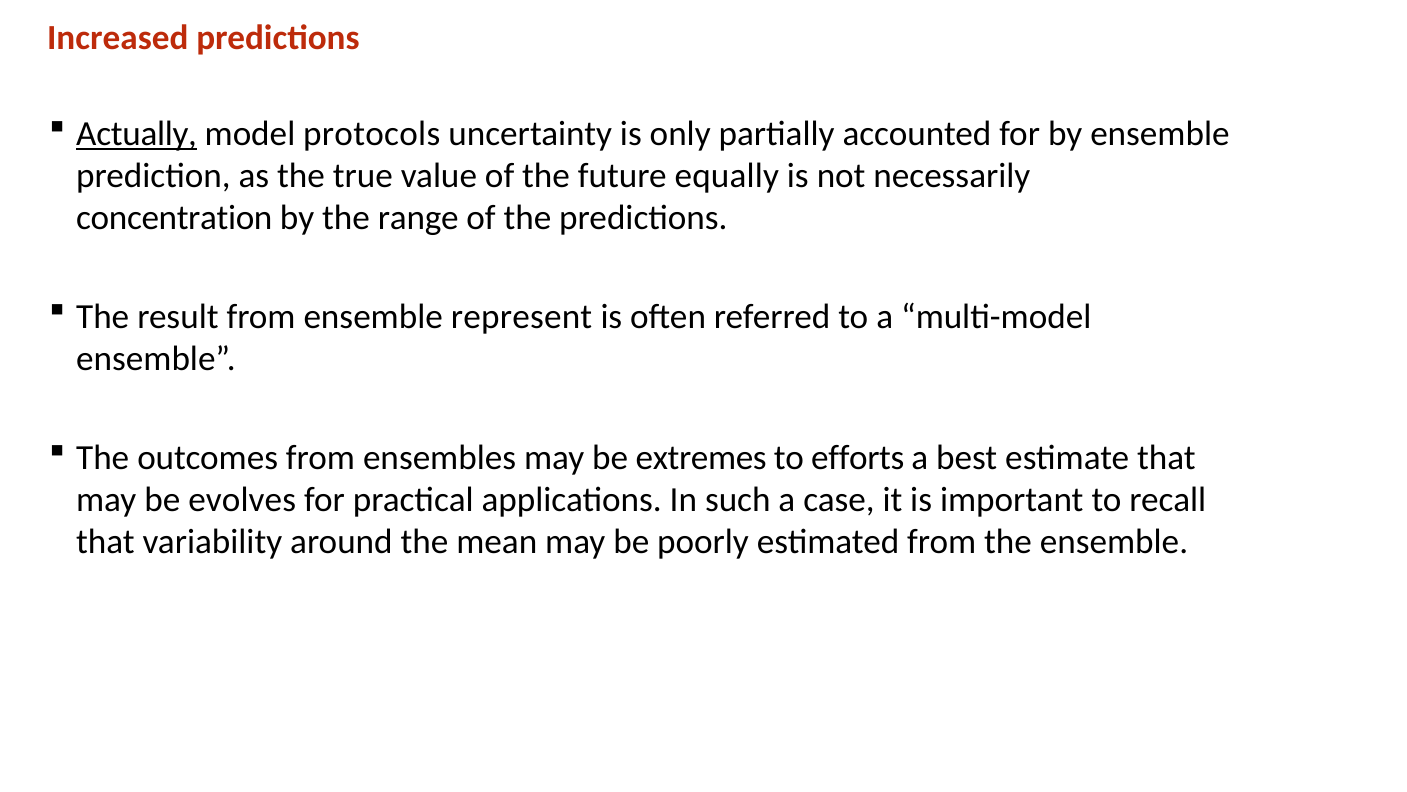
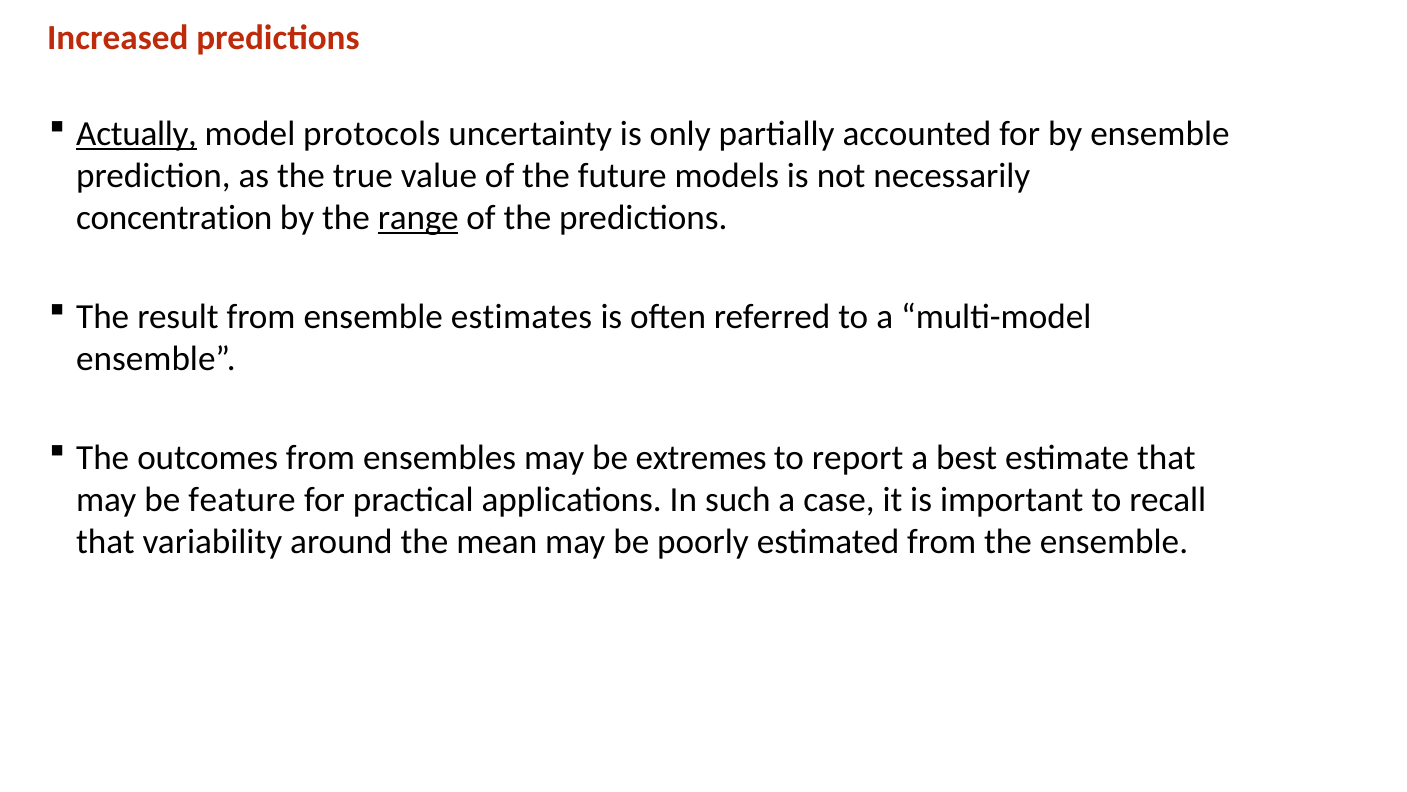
equally: equally -> models
range underline: none -> present
represent: represent -> estimates
efforts: efforts -> report
evolves: evolves -> feature
